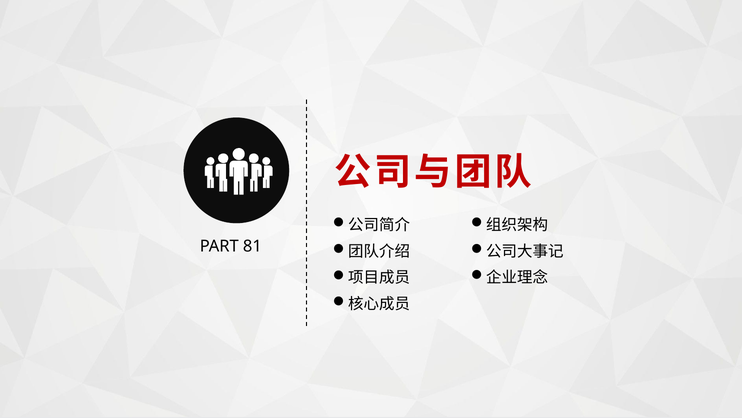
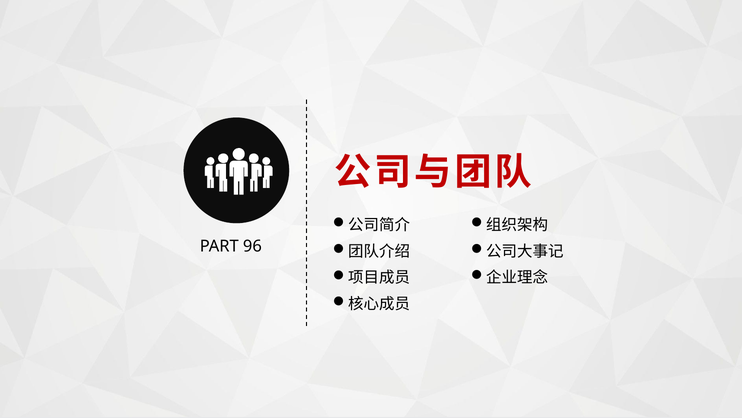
81: 81 -> 96
